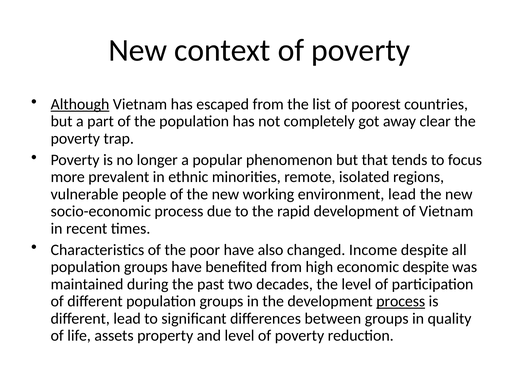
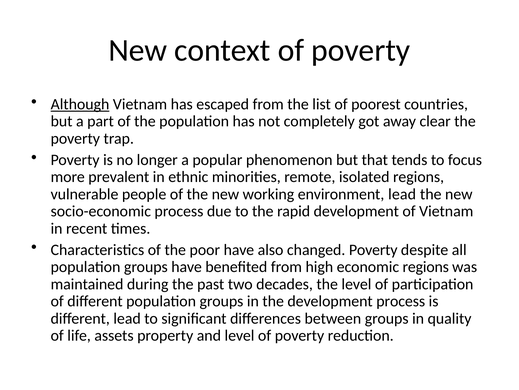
changed Income: Income -> Poverty
economic despite: despite -> regions
process at (401, 301) underline: present -> none
